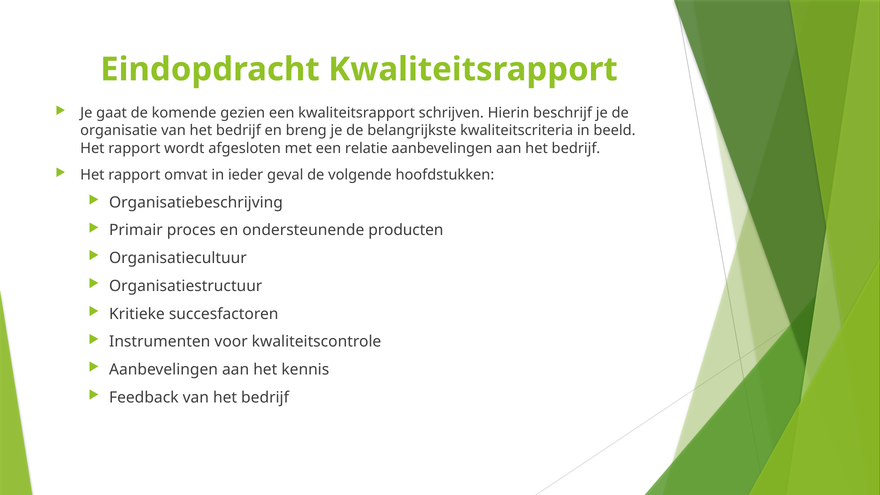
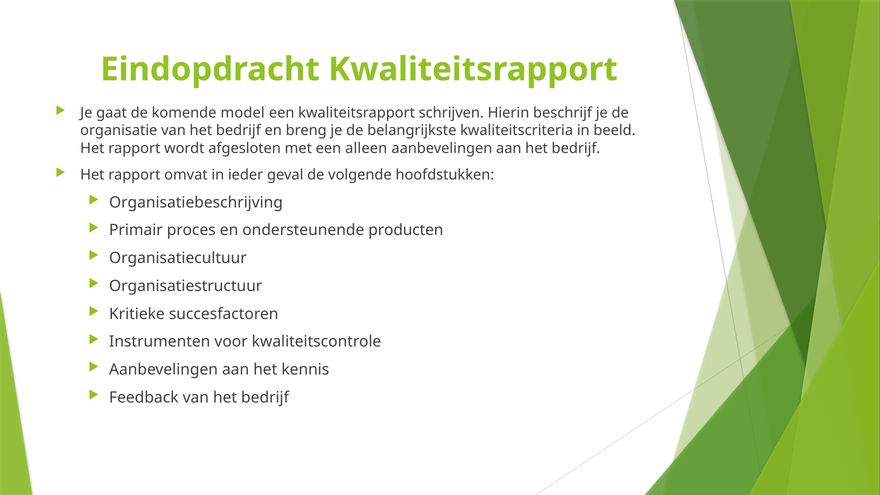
gezien: gezien -> model
relatie: relatie -> alleen
